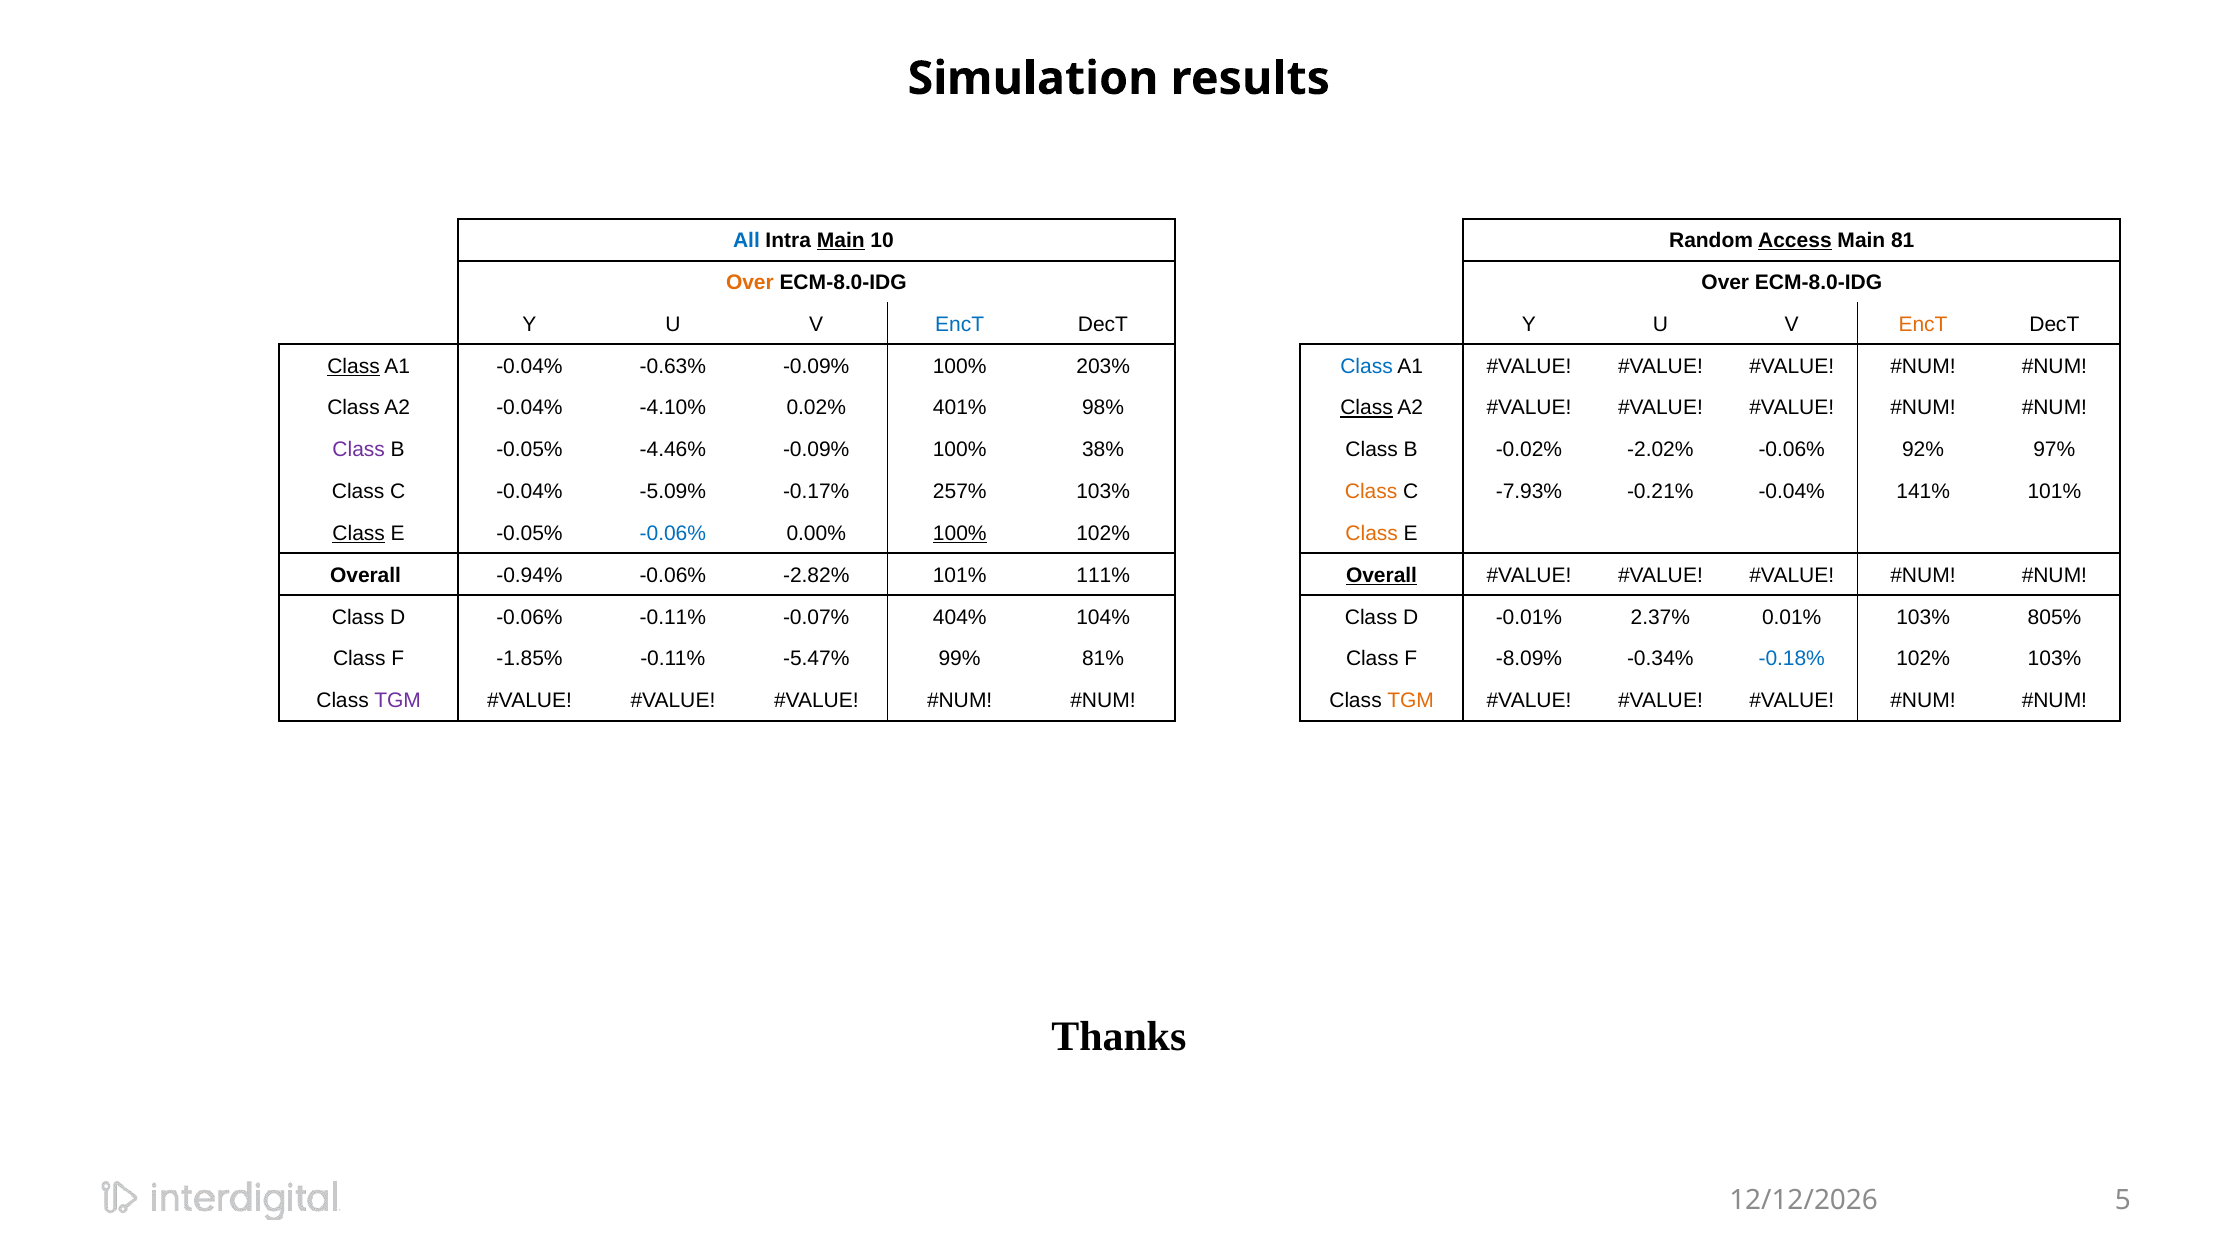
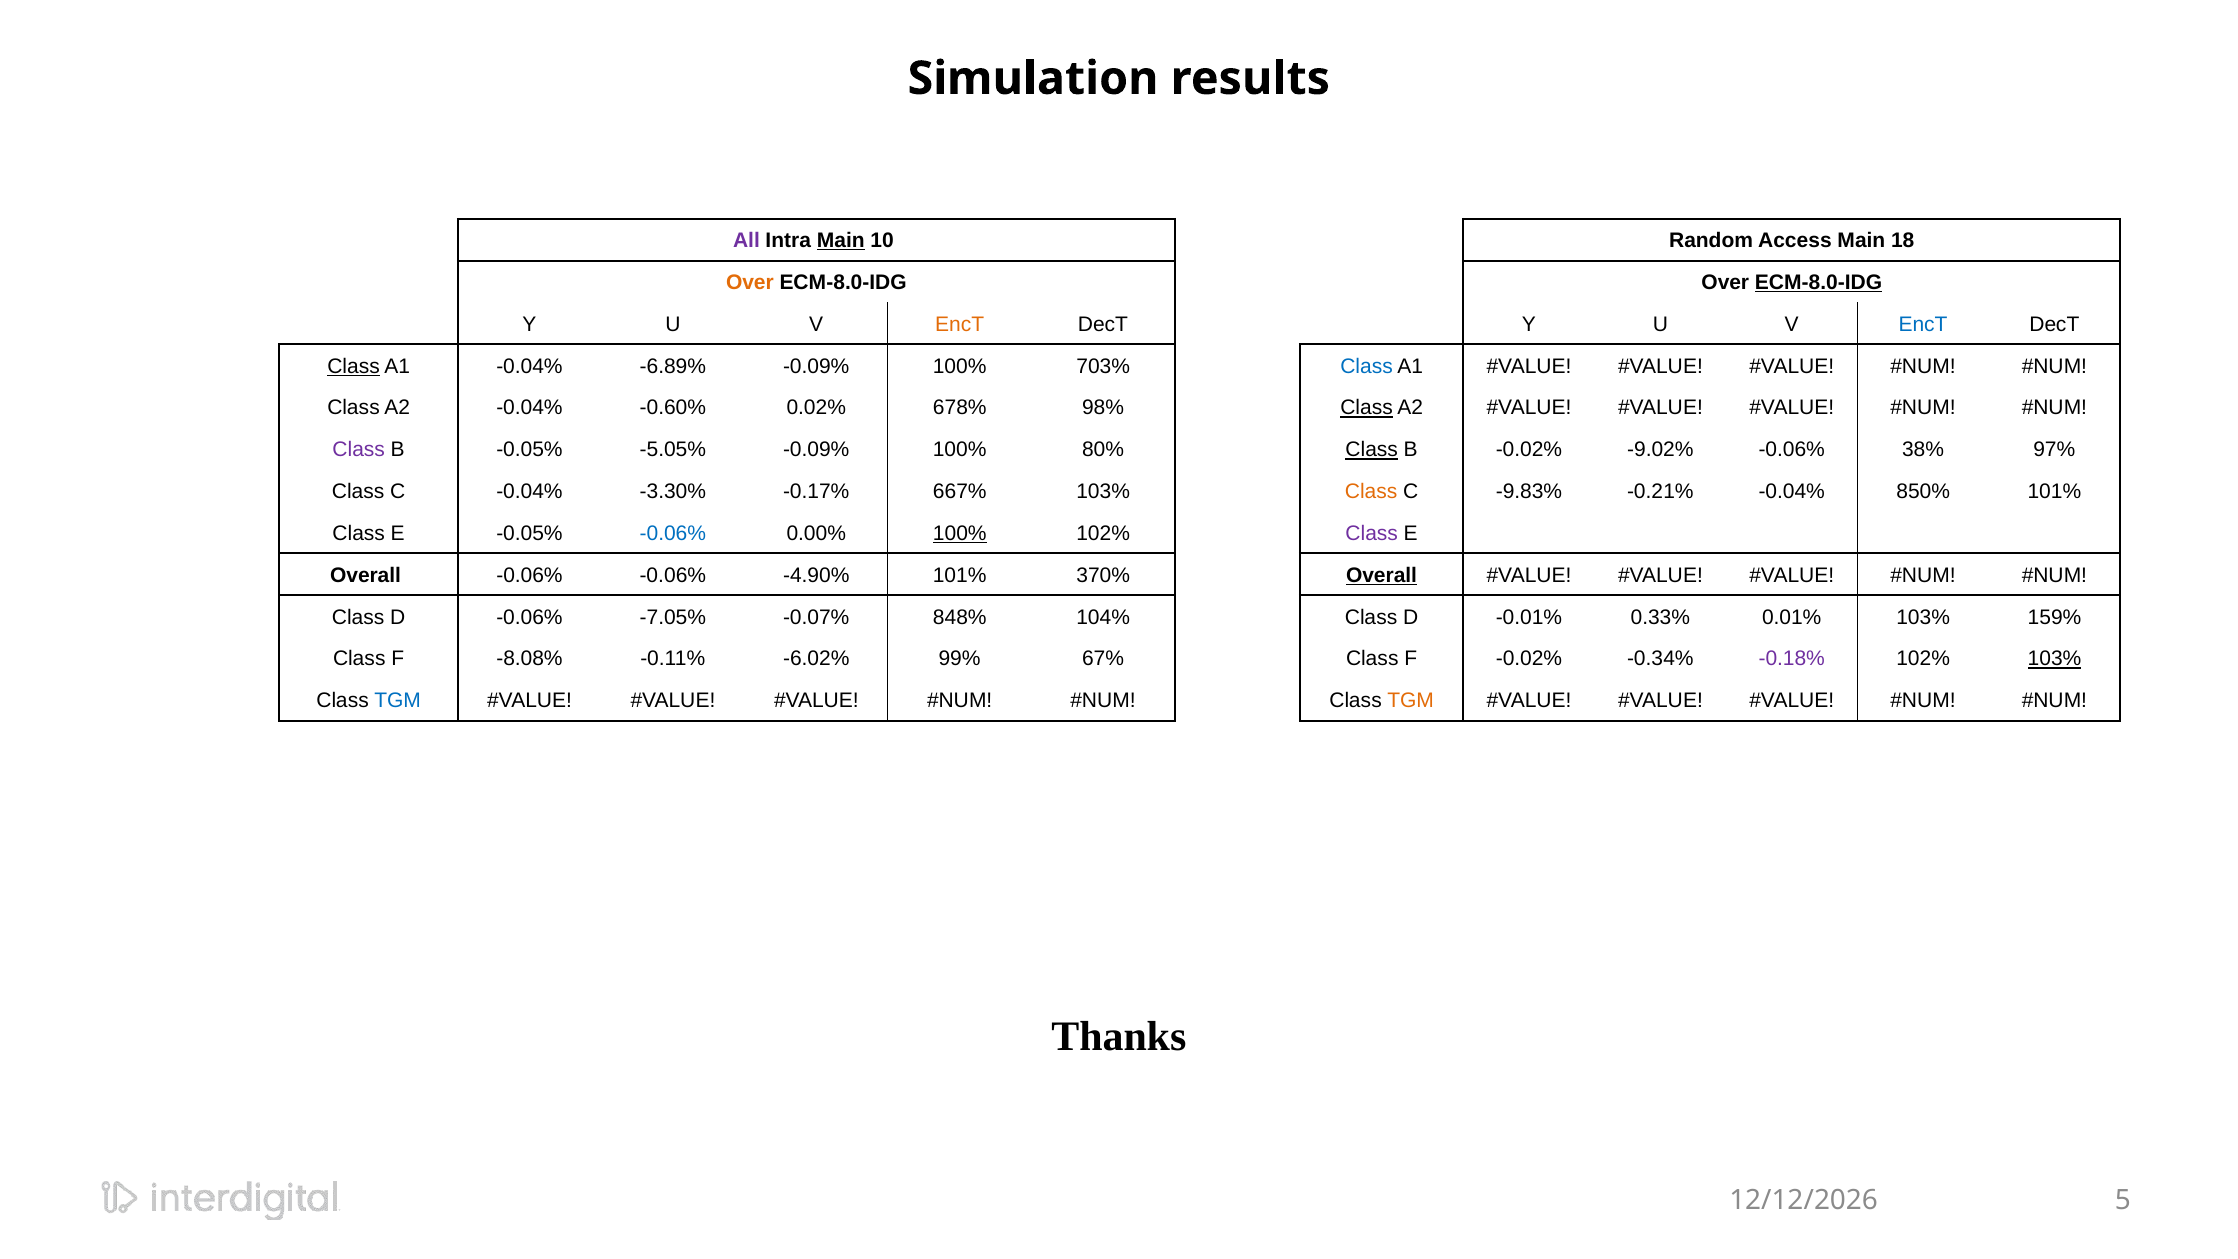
All colour: blue -> purple
Access underline: present -> none
81: 81 -> 18
ECM-8.0-IDG at (1819, 283) underline: none -> present
EncT at (960, 324) colour: blue -> orange
EncT at (1923, 324) colour: orange -> blue
-0.63%: -0.63% -> -6.89%
203%: 203% -> 703%
-4.10%: -4.10% -> -0.60%
401%: 401% -> 678%
-4.46%: -4.46% -> -5.05%
38%: 38% -> 80%
Class at (1372, 450) underline: none -> present
-2.02%: -2.02% -> -9.02%
92%: 92% -> 38%
-5.09%: -5.09% -> -3.30%
257%: 257% -> 667%
-7.93%: -7.93% -> -9.83%
141%: 141% -> 850%
Class at (359, 533) underline: present -> none
Class at (1372, 533) colour: orange -> purple
Overall -0.94%: -0.94% -> -0.06%
-2.82%: -2.82% -> -4.90%
111%: 111% -> 370%
-0.06% -0.11%: -0.11% -> -7.05%
404%: 404% -> 848%
2.37%: 2.37% -> 0.33%
805%: 805% -> 159%
-1.85%: -1.85% -> -8.08%
-5.47%: -5.47% -> -6.02%
81%: 81% -> 67%
F -8.09%: -8.09% -> -0.02%
-0.18% colour: blue -> purple
103% at (2055, 659) underline: none -> present
TGM at (398, 701) colour: purple -> blue
